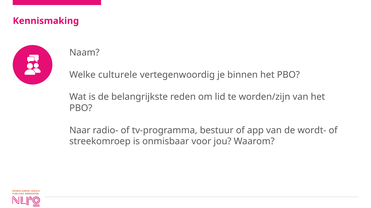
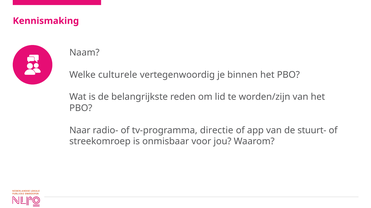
bestuur: bestuur -> directie
wordt-: wordt- -> stuurt-
